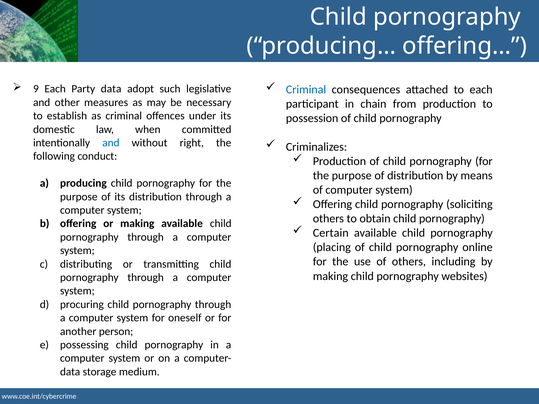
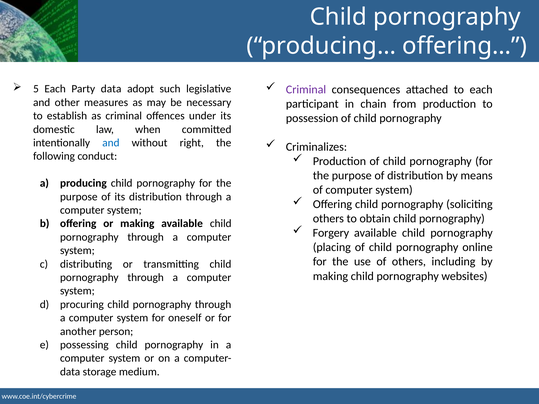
9: 9 -> 5
Criminal at (306, 89) colour: blue -> purple
Certain: Certain -> Forgery
